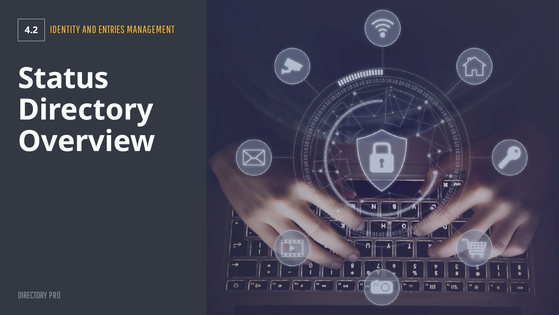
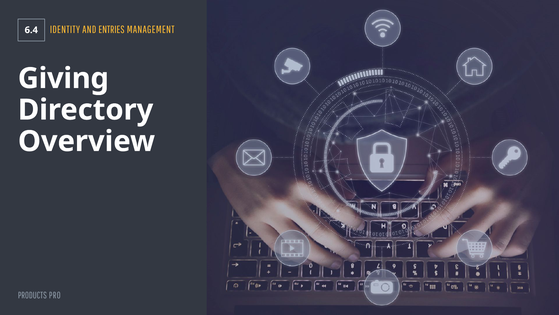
4.2: 4.2 -> 6.4
Status: Status -> Giving
DIRECTORY at (32, 295): DIRECTORY -> PRODUCTS
